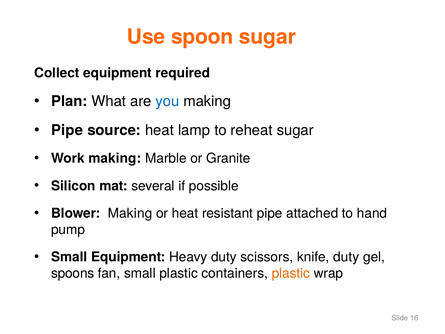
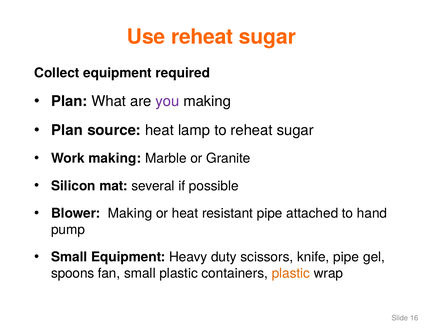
Use spoon: spoon -> reheat
you colour: blue -> purple
Pipe at (67, 130): Pipe -> Plan
knife duty: duty -> pipe
